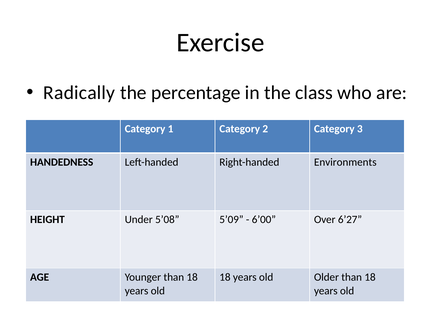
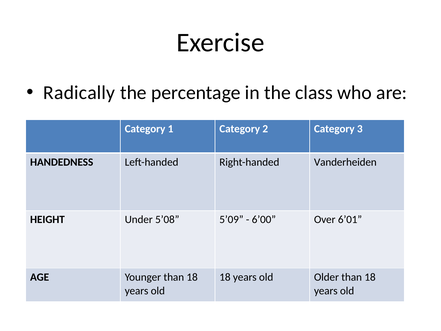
Environments: Environments -> Vanderheiden
6’27: 6’27 -> 6’01
